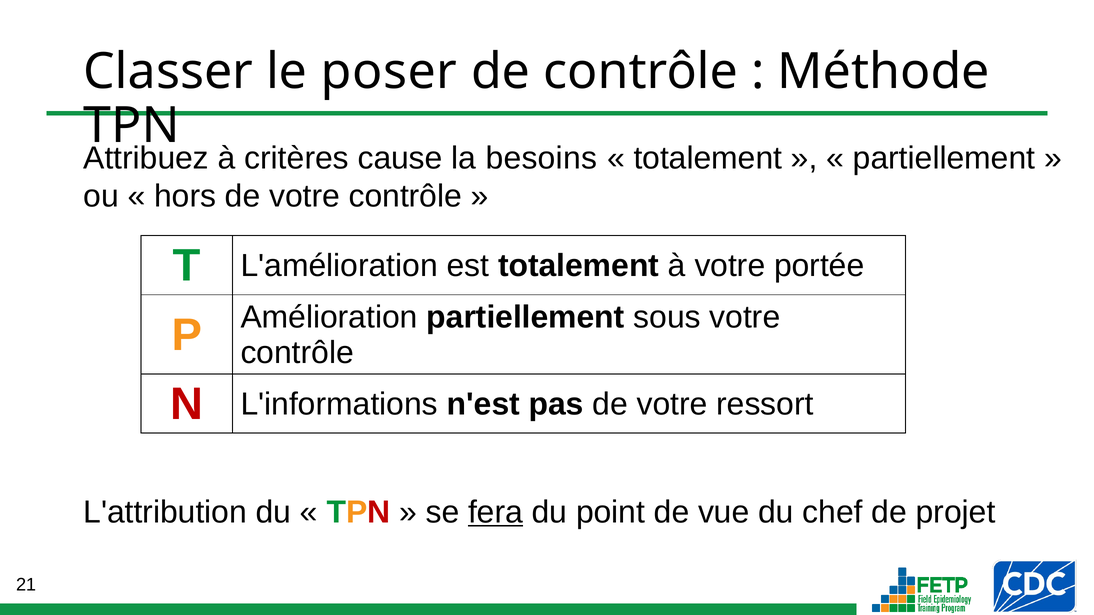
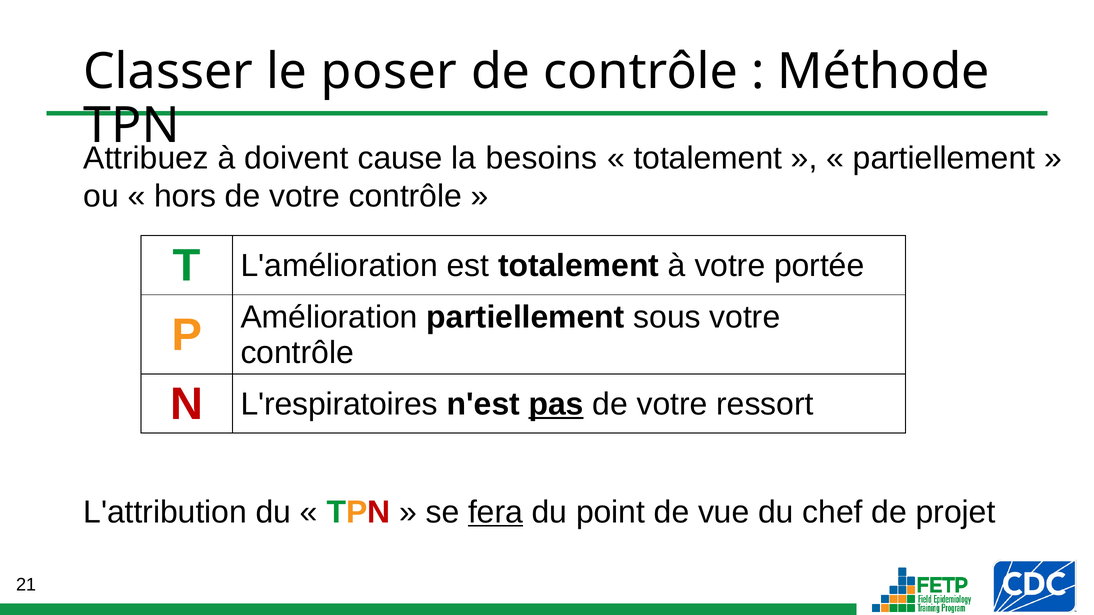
critères: critères -> doivent
L'informations: L'informations -> L'respiratoires
pas underline: none -> present
